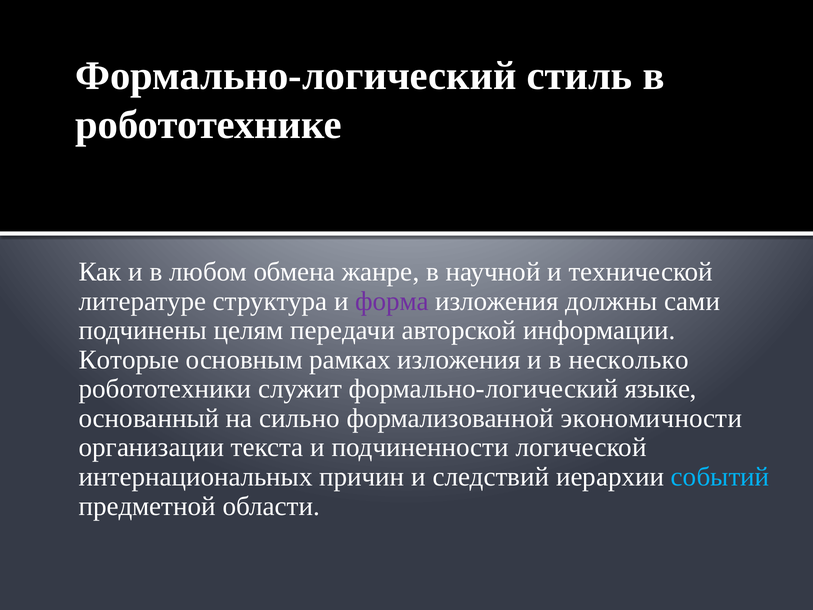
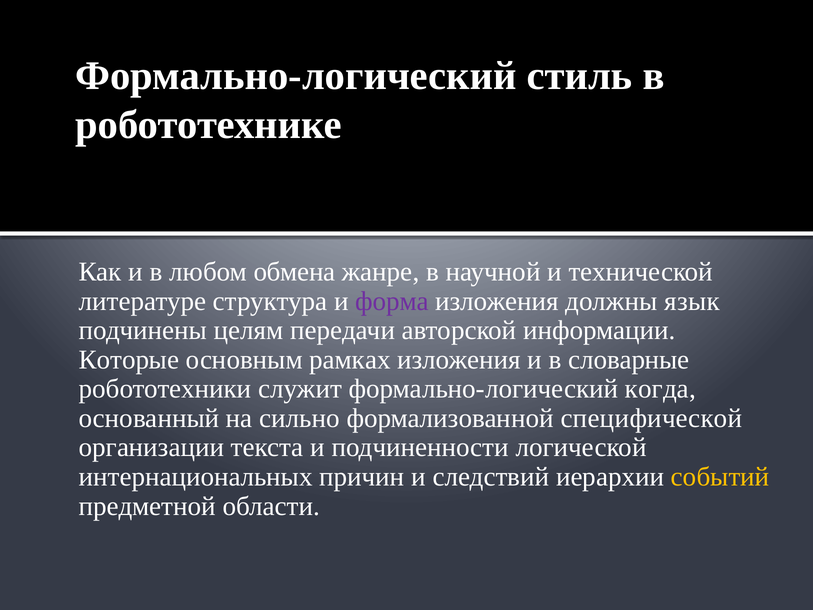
сами: сами -> язык
несколько: несколько -> словарные
языке: языке -> когда
экономичности: экономичности -> специфической
событий colour: light blue -> yellow
